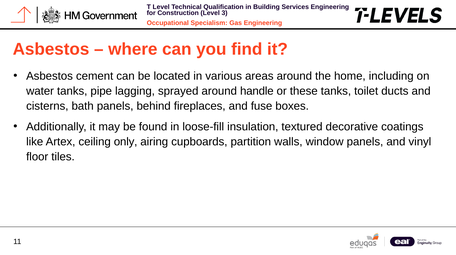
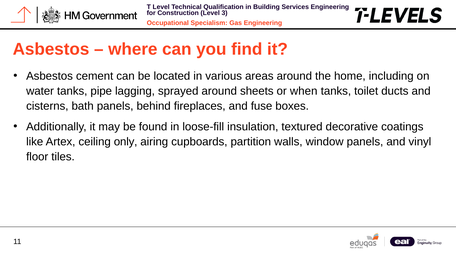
handle: handle -> sheets
these: these -> when
